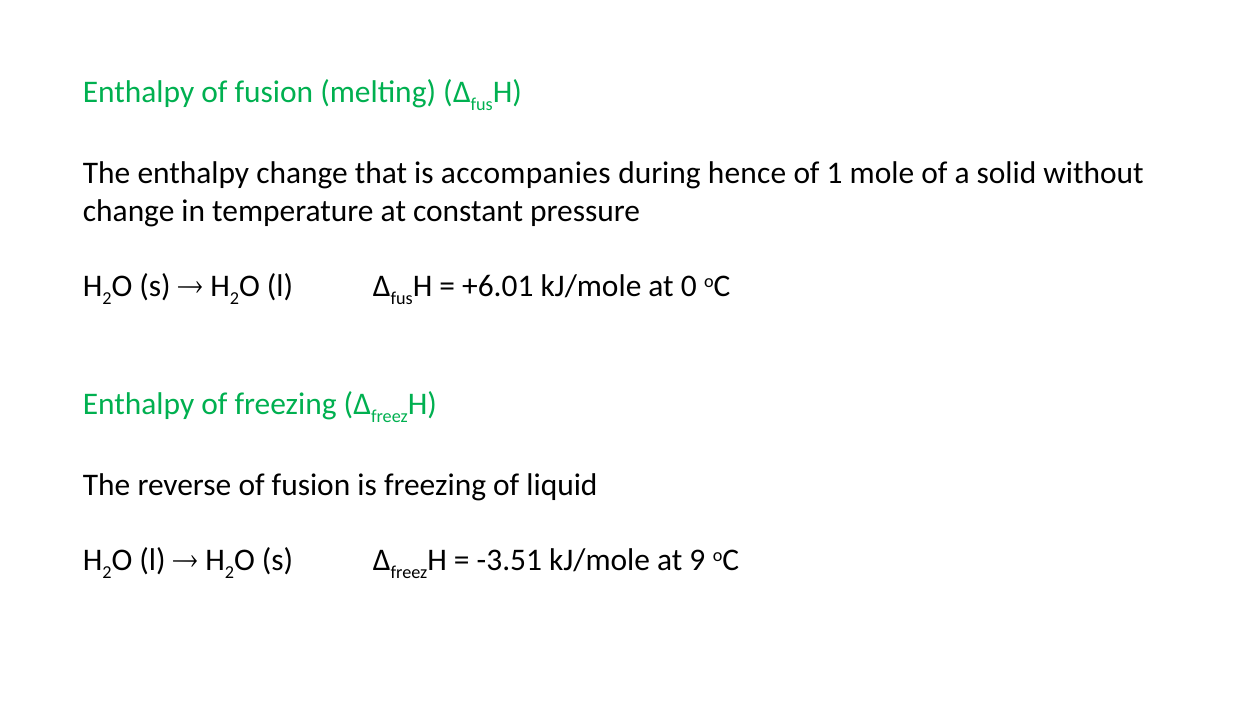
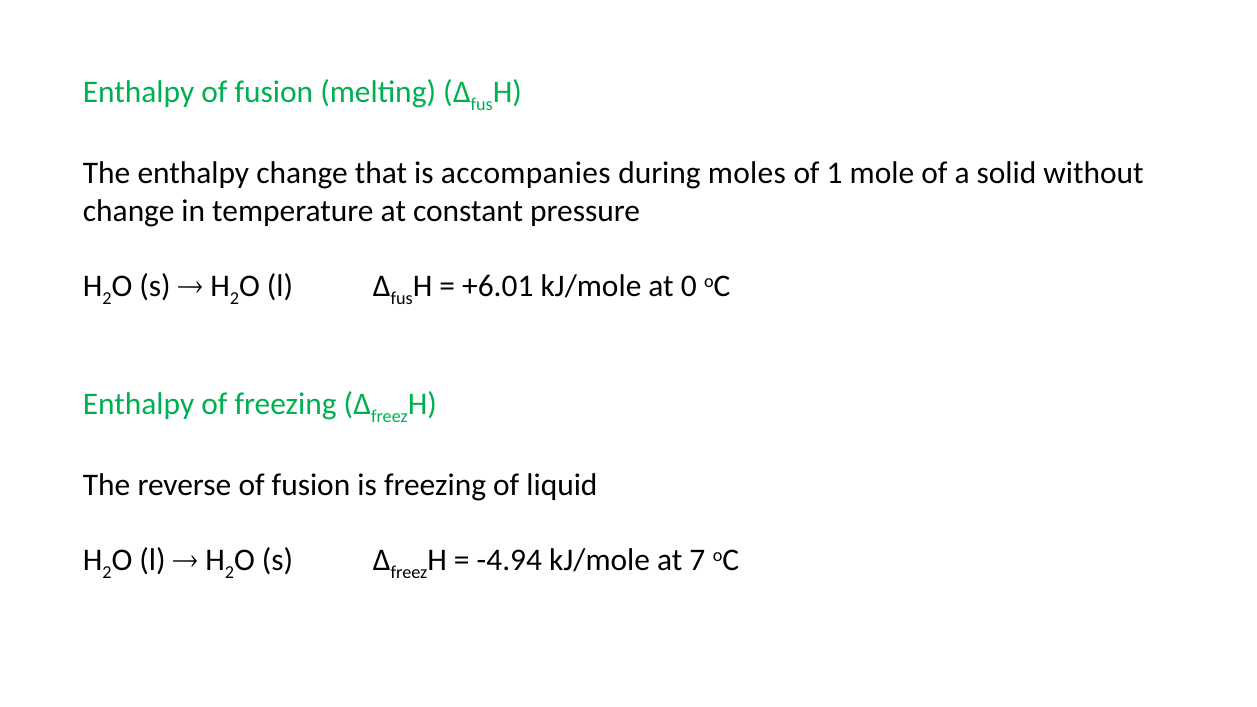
hence: hence -> moles
-3.51: -3.51 -> -4.94
9: 9 -> 7
